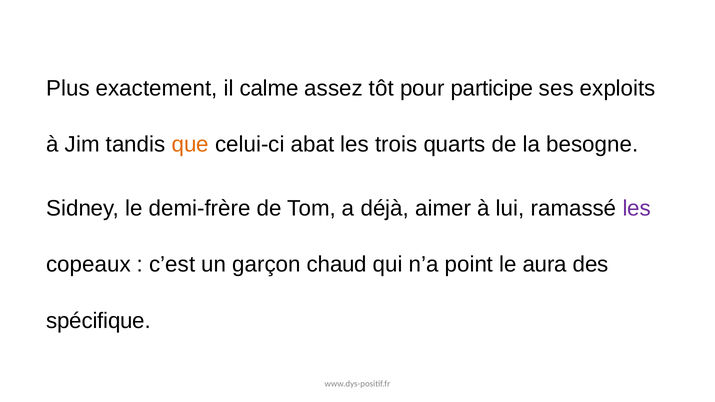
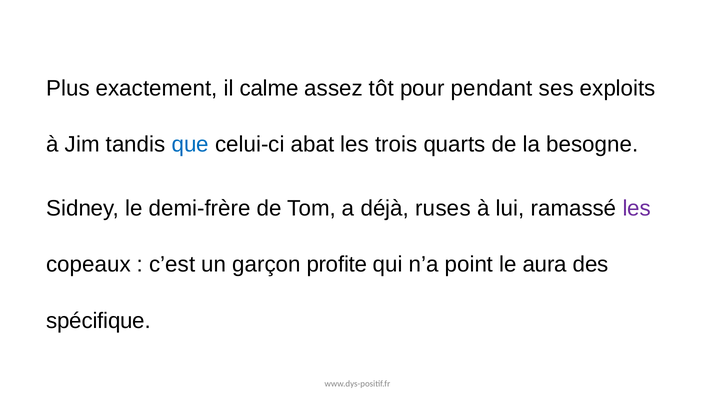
participe: participe -> pendant
que colour: orange -> blue
aimer: aimer -> ruses
chaud: chaud -> profite
